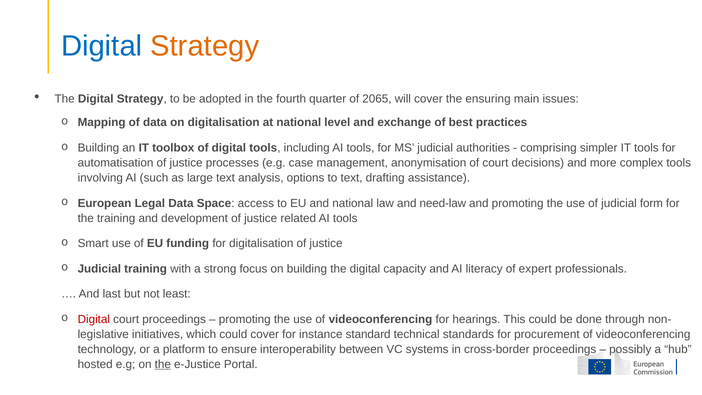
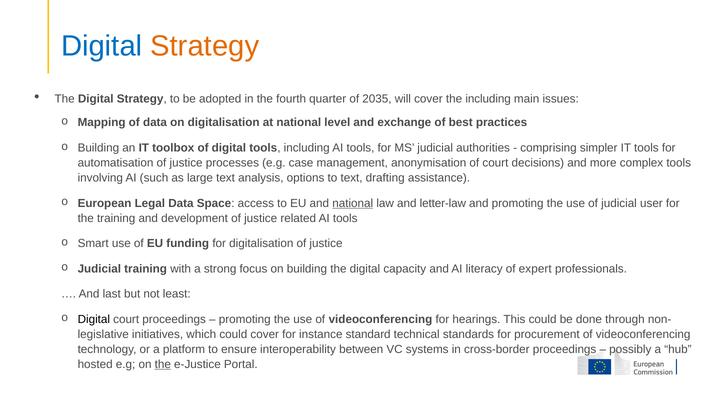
2065: 2065 -> 2035
the ensuring: ensuring -> including
national at (353, 203) underline: none -> present
need-law: need-law -> letter-law
form: form -> user
Digital at (94, 319) colour: red -> black
